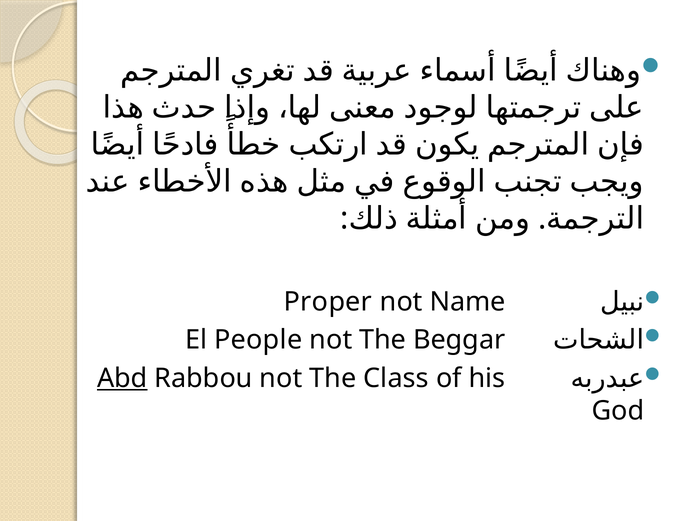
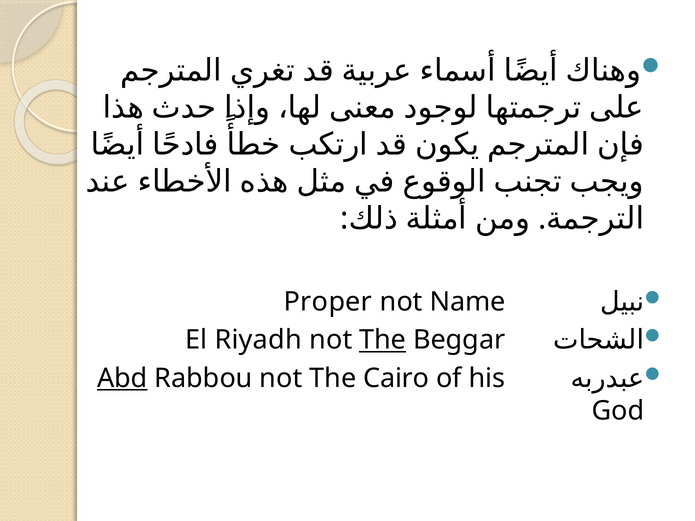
People: People -> Riyadh
The at (383, 340) underline: none -> present
Class: Class -> Cairo
